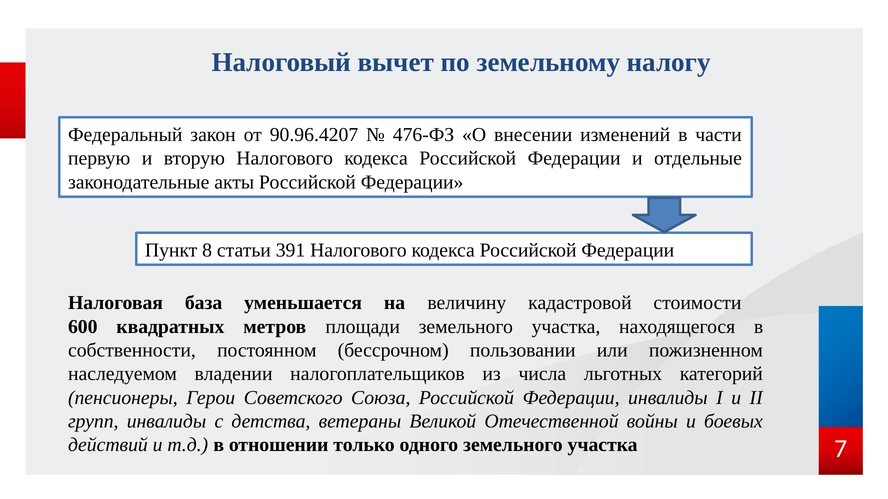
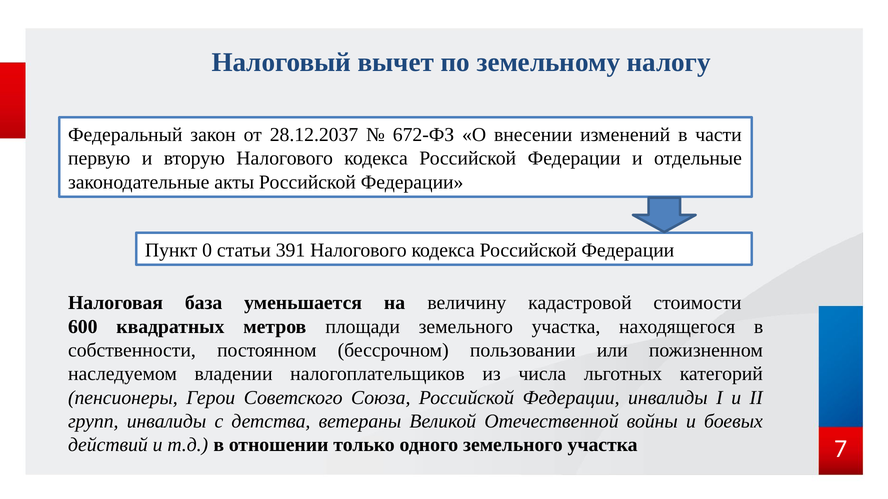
90.96.4207: 90.96.4207 -> 28.12.2037
476-ФЗ: 476-ФЗ -> 672-ФЗ
8: 8 -> 0
